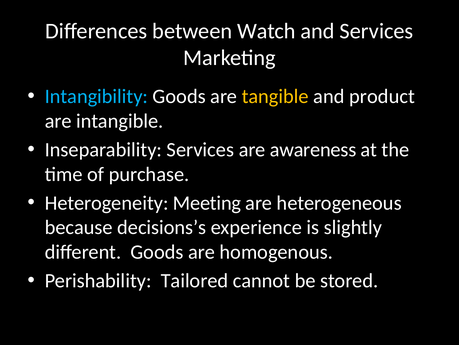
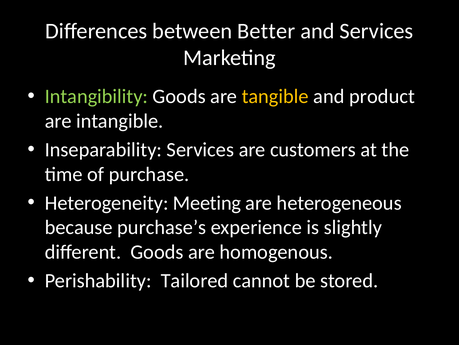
Watch: Watch -> Better
Intangibility colour: light blue -> light green
awareness: awareness -> customers
decisions’s: decisions’s -> purchase’s
